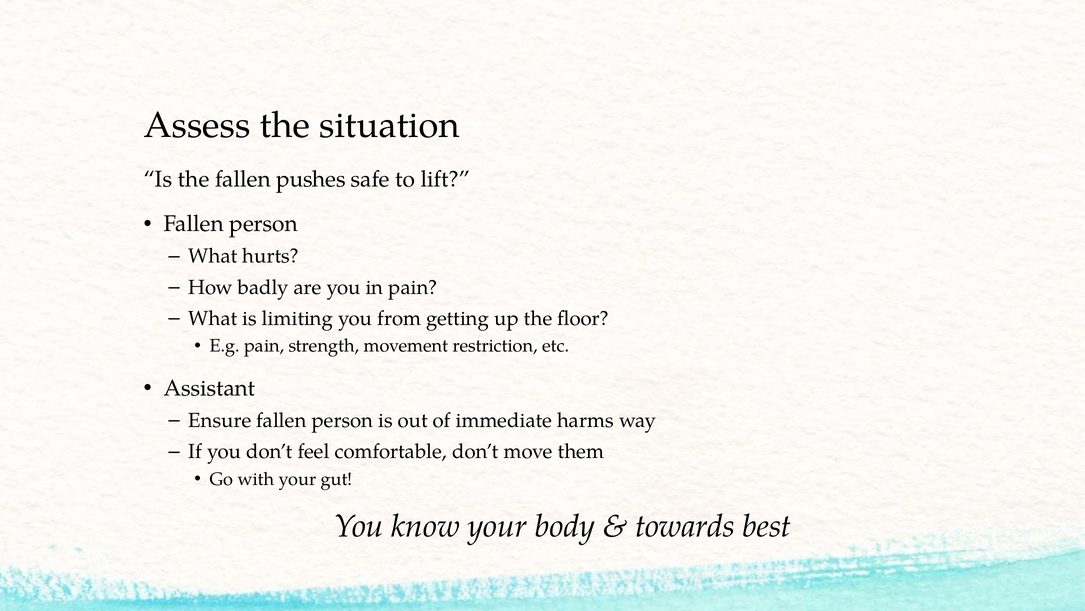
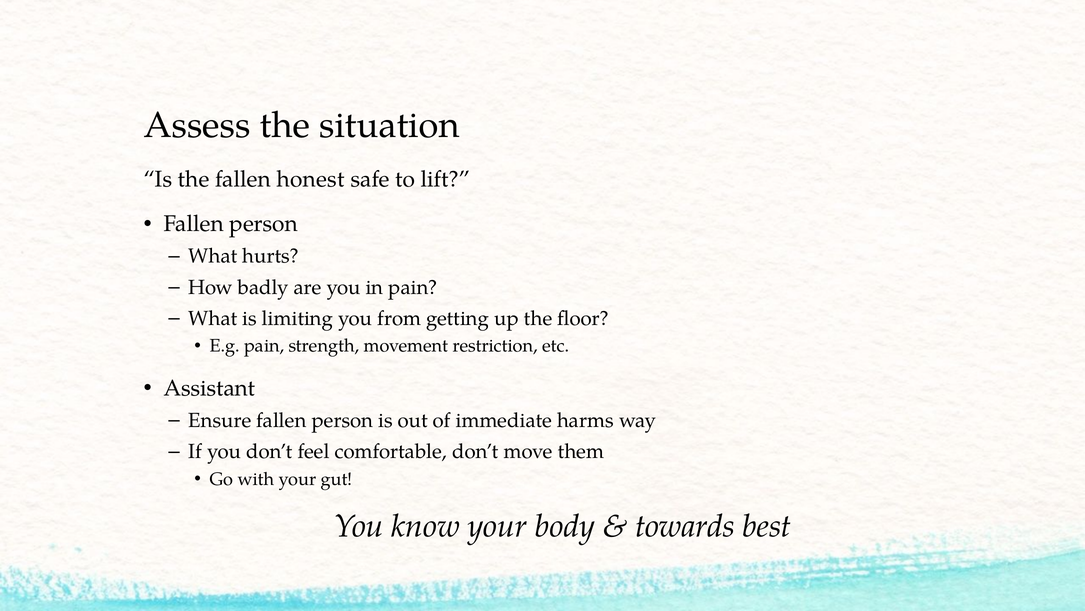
pushes: pushes -> honest
